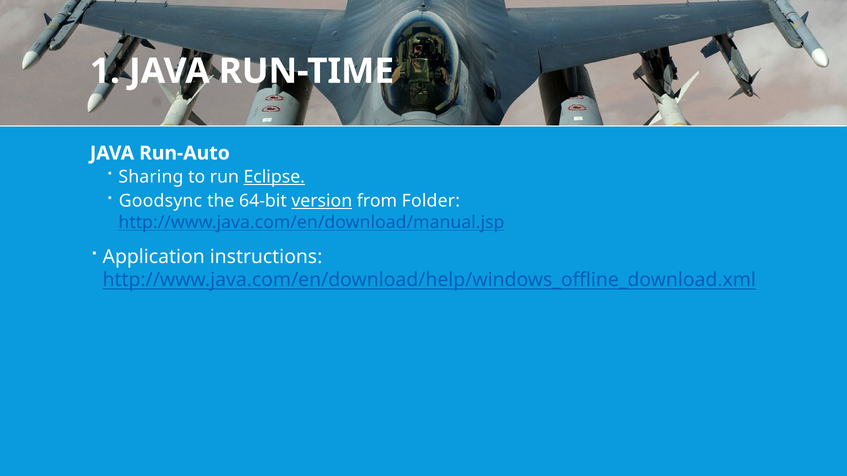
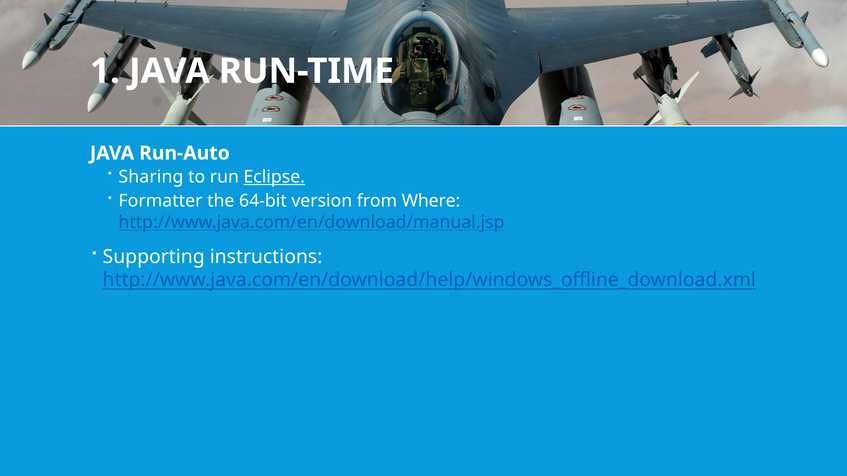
Goodsync: Goodsync -> Formatter
version underline: present -> none
Folder: Folder -> Where
Application: Application -> Supporting
